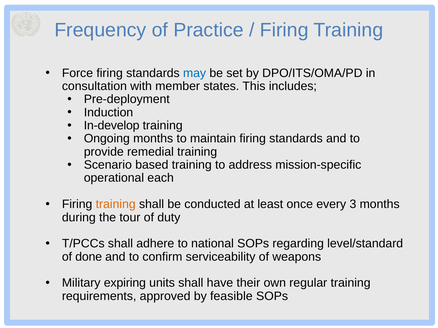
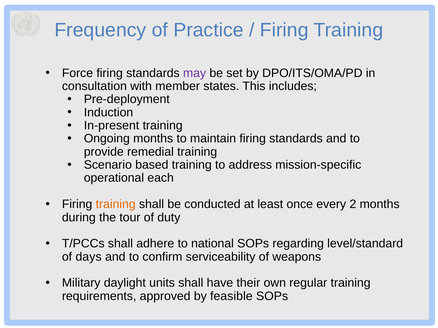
may colour: blue -> purple
In-develop: In-develop -> In-present
3: 3 -> 2
done: done -> days
expiring: expiring -> daylight
